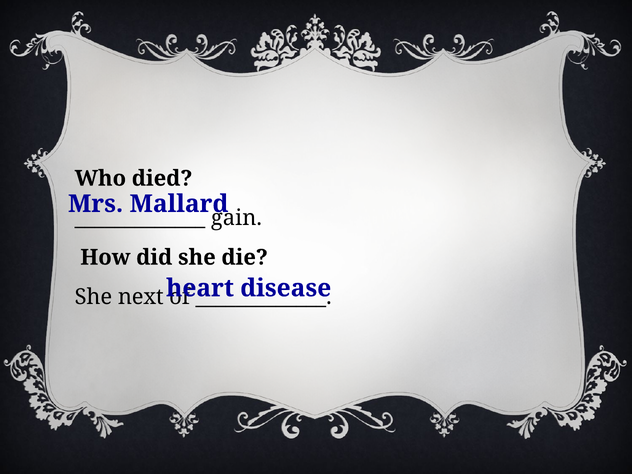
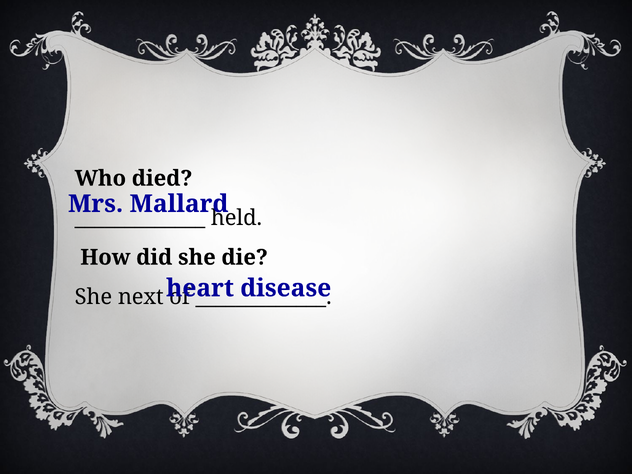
gain: gain -> held
